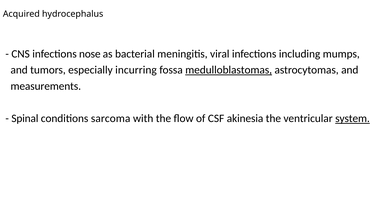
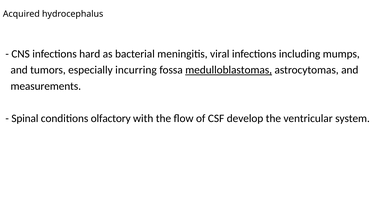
nose: nose -> hard
sarcoma: sarcoma -> olfactory
akinesia: akinesia -> develop
system underline: present -> none
